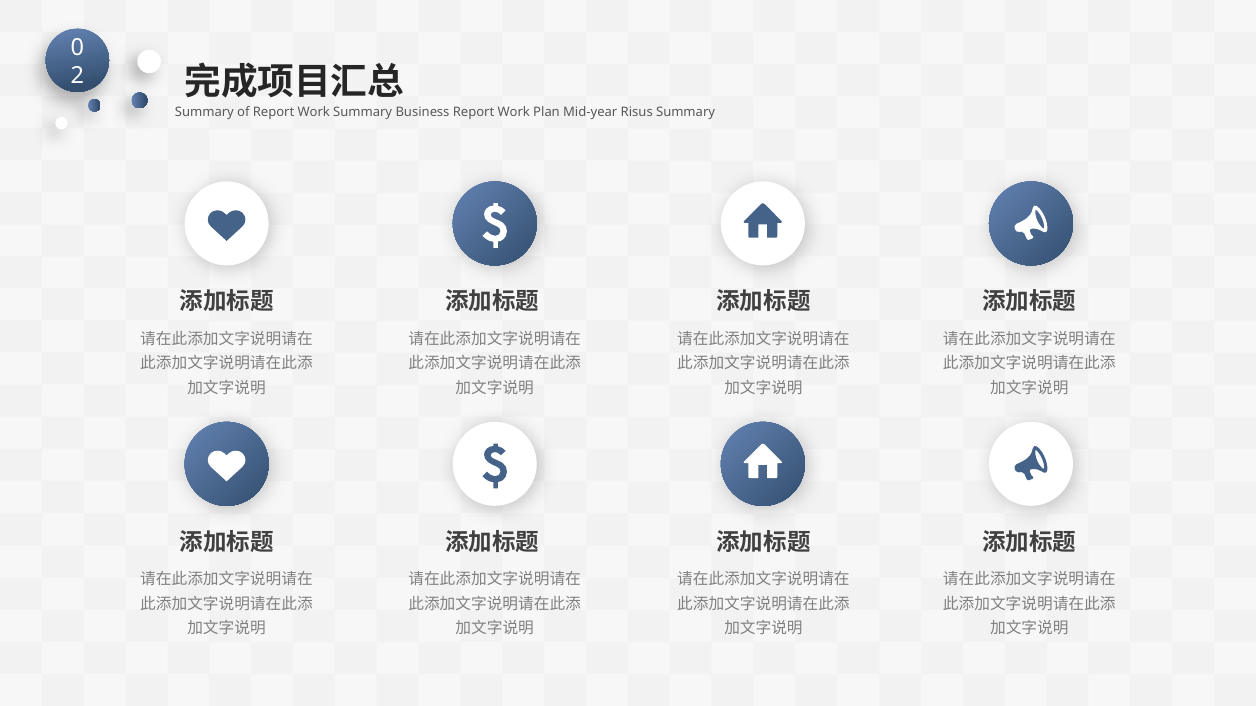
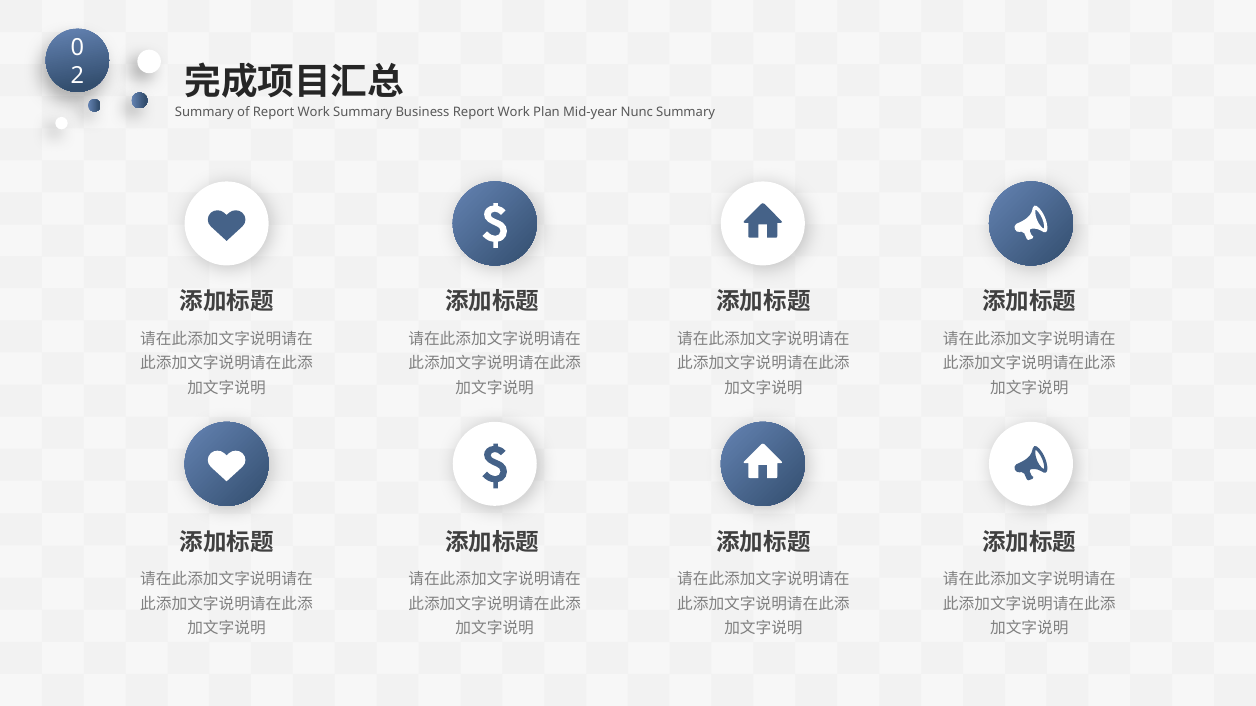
Risus: Risus -> Nunc
